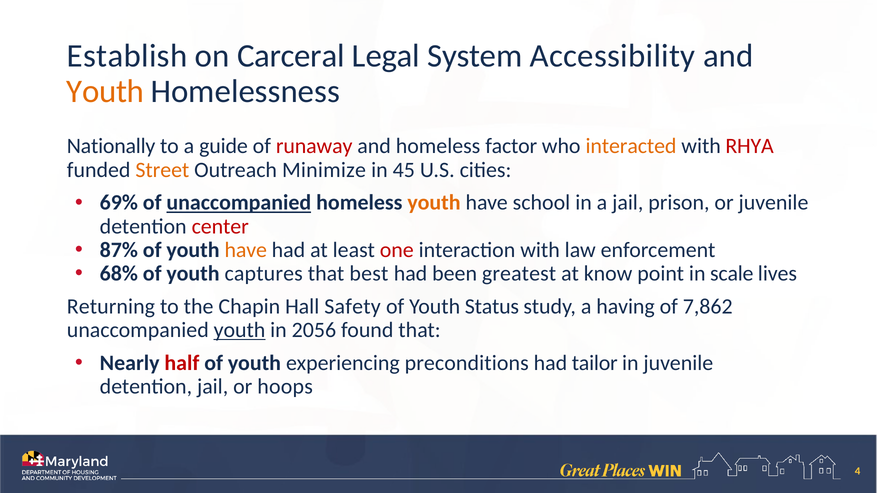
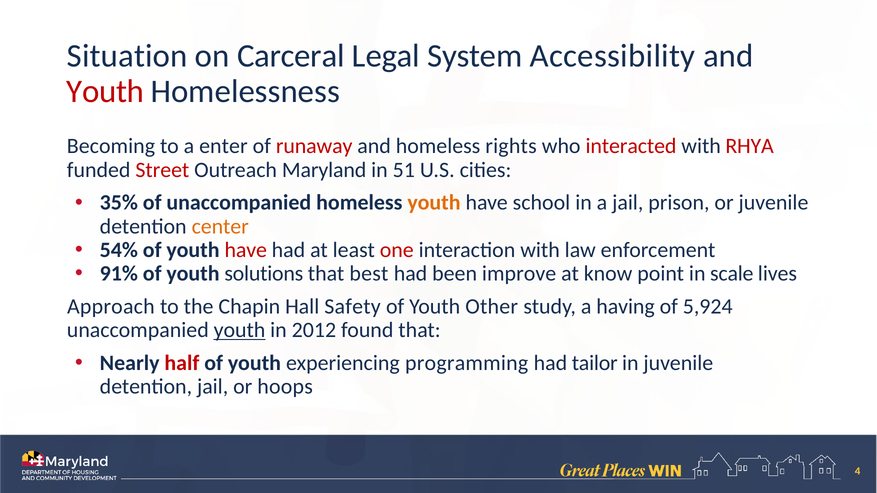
Establish: Establish -> Situation
Youth at (105, 91) colour: orange -> red
Nationally: Nationally -> Becoming
guide: guide -> enter
factor: factor -> rights
interacted colour: orange -> red
Street colour: orange -> red
Minimize: Minimize -> Maryland
45: 45 -> 51
69%: 69% -> 35%
unaccompanied at (239, 203) underline: present -> none
center colour: red -> orange
87%: 87% -> 54%
have at (246, 250) colour: orange -> red
68%: 68% -> 91%
captures: captures -> solutions
greatest: greatest -> improve
Returning: Returning -> Approach
Status: Status -> Other
7,862: 7,862 -> 5,924
2056: 2056 -> 2012
preconditions: preconditions -> programming
